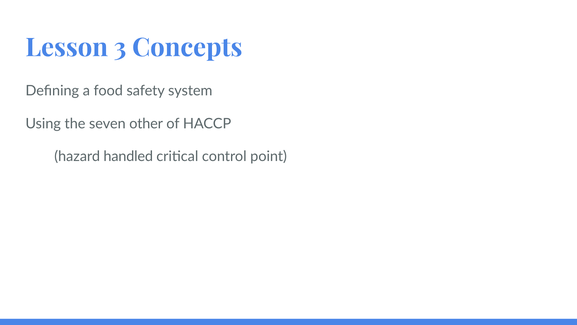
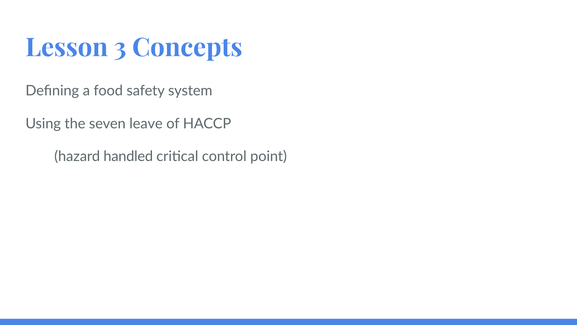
other: other -> leave
